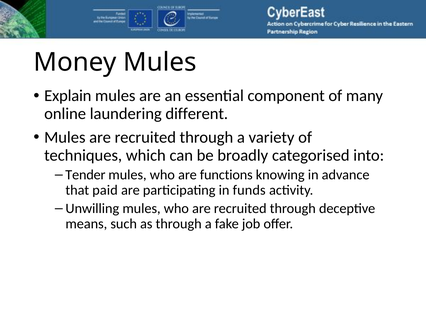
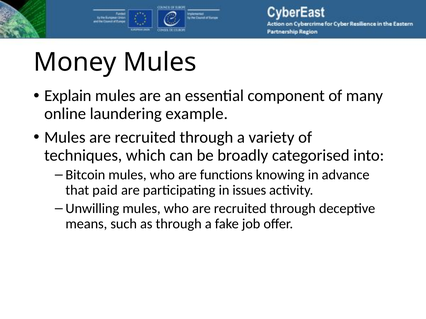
different: different -> example
Tender: Tender -> Bitcoin
funds: funds -> issues
